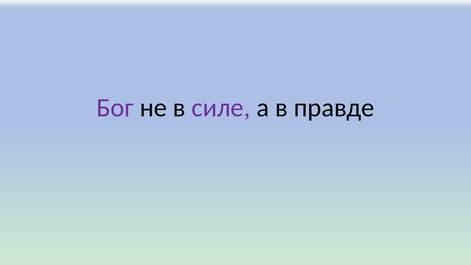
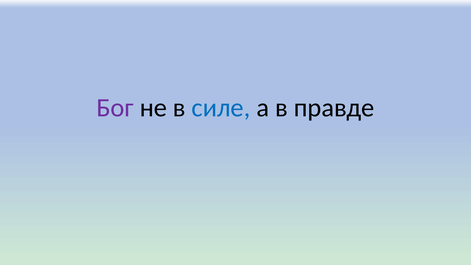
силе colour: purple -> blue
